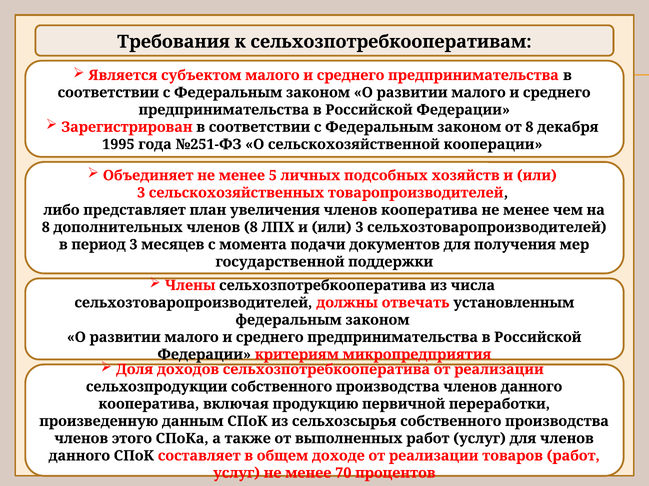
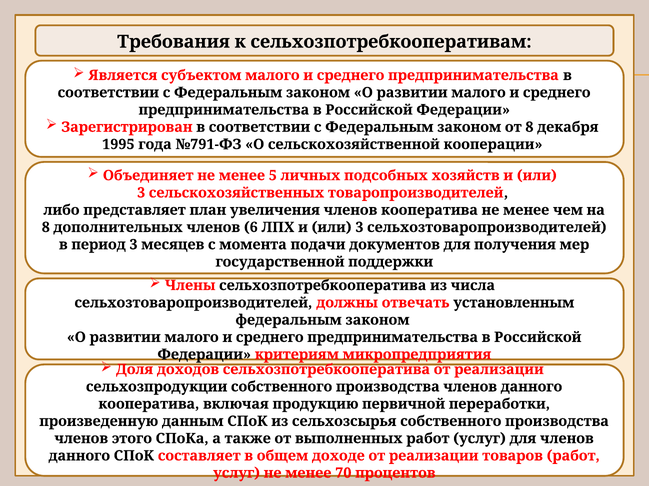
№251-ФЗ: №251-ФЗ -> №791-ФЗ
членов 8: 8 -> 6
